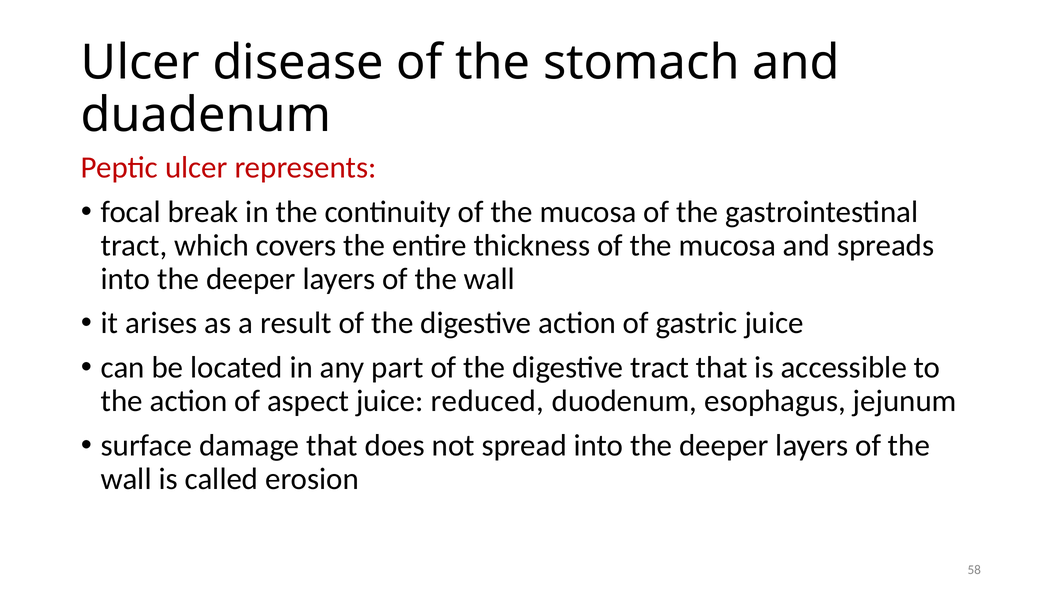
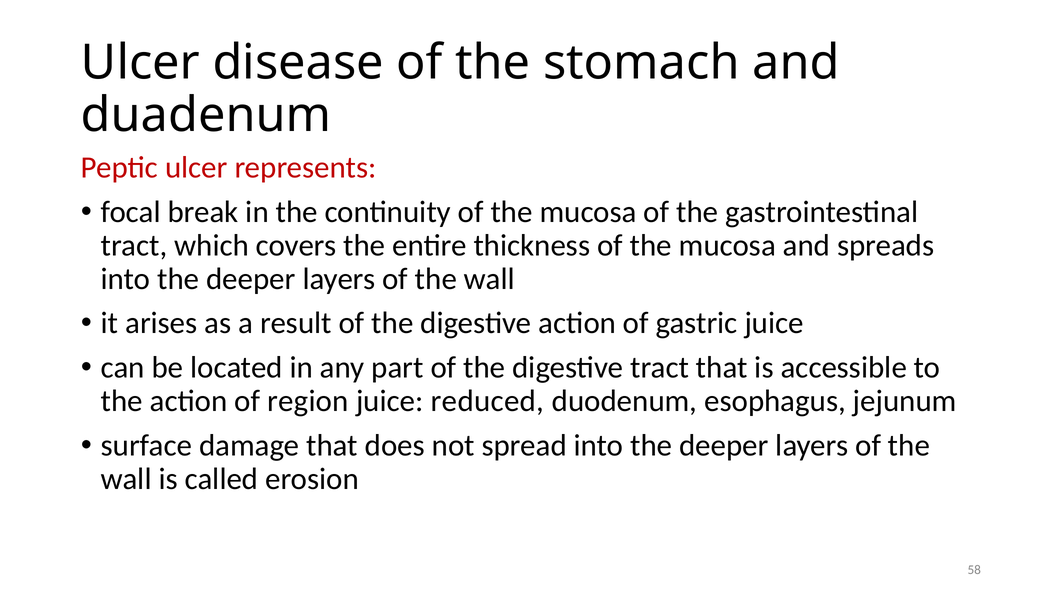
aspect: aspect -> region
